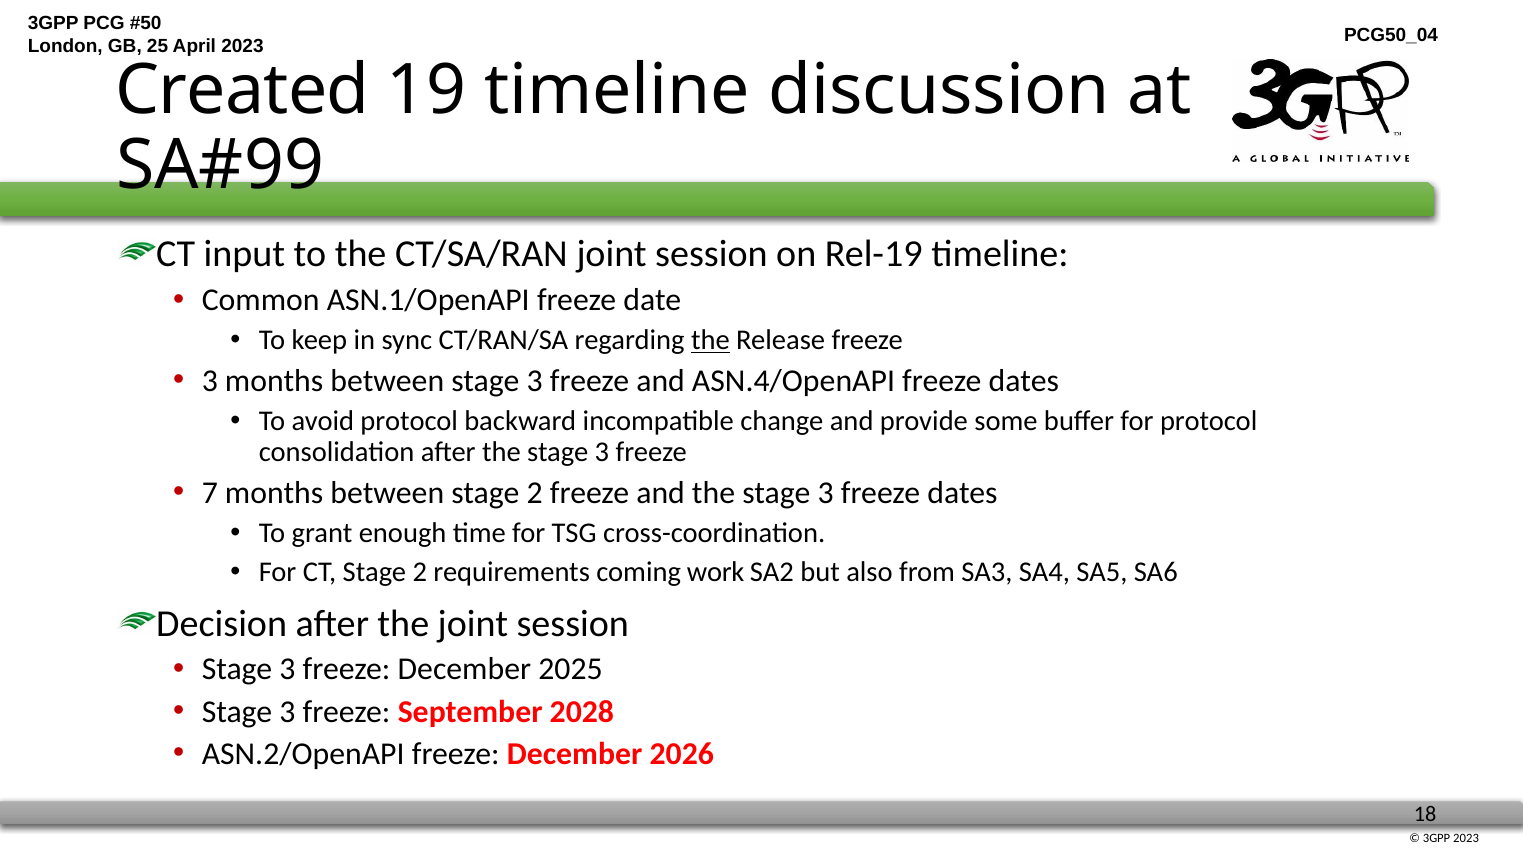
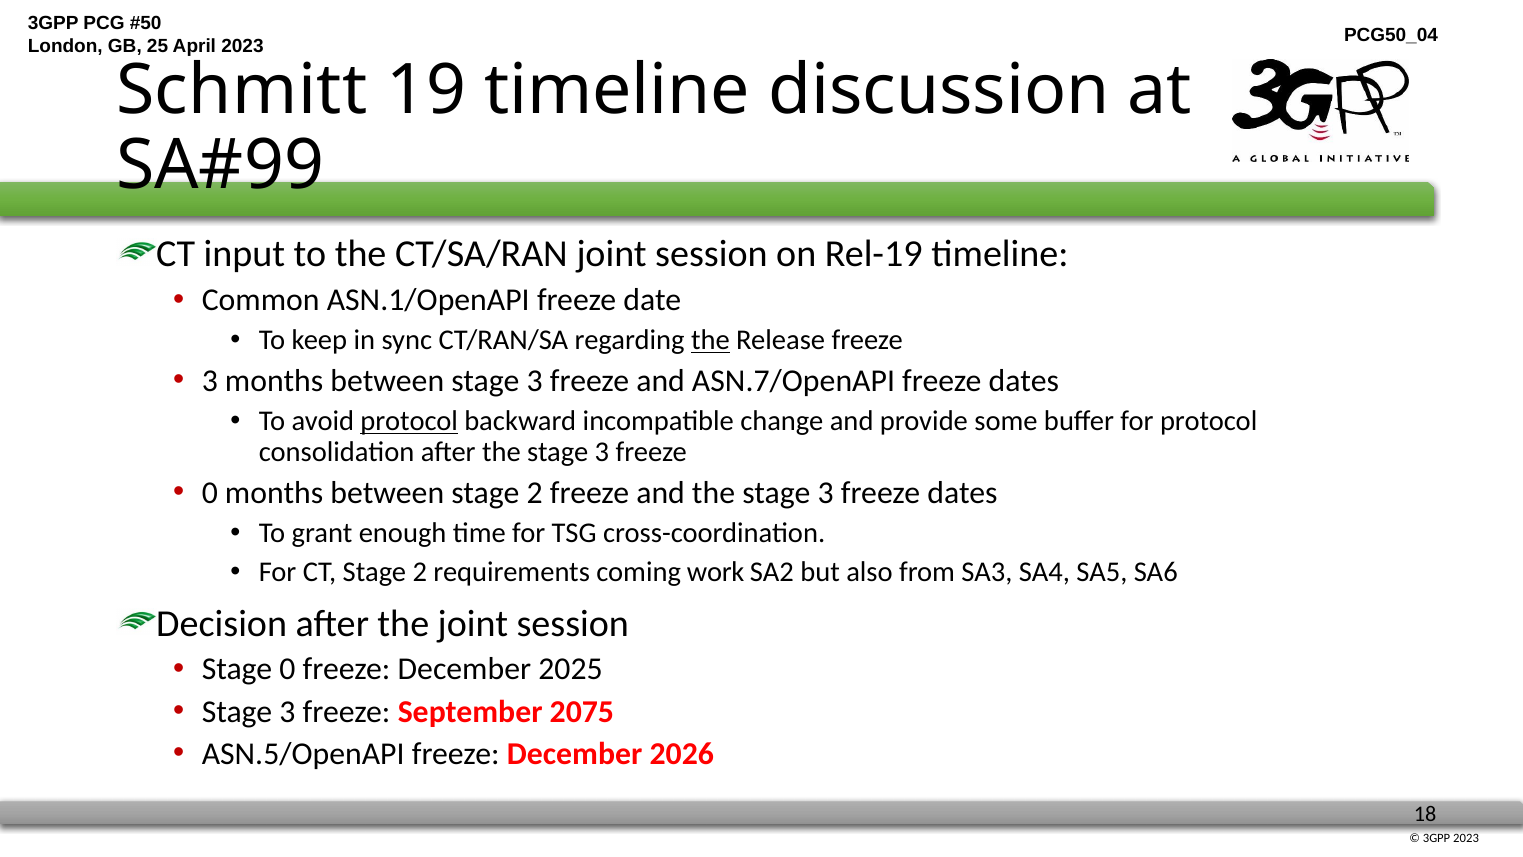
Created: Created -> Schmitt
ASN.4/OpenAPI: ASN.4/OpenAPI -> ASN.7/OpenAPI
protocol at (409, 421) underline: none -> present
7 at (210, 492): 7 -> 0
3 at (287, 669): 3 -> 0
2028: 2028 -> 2075
ASN.2/OpenAPI: ASN.2/OpenAPI -> ASN.5/OpenAPI
